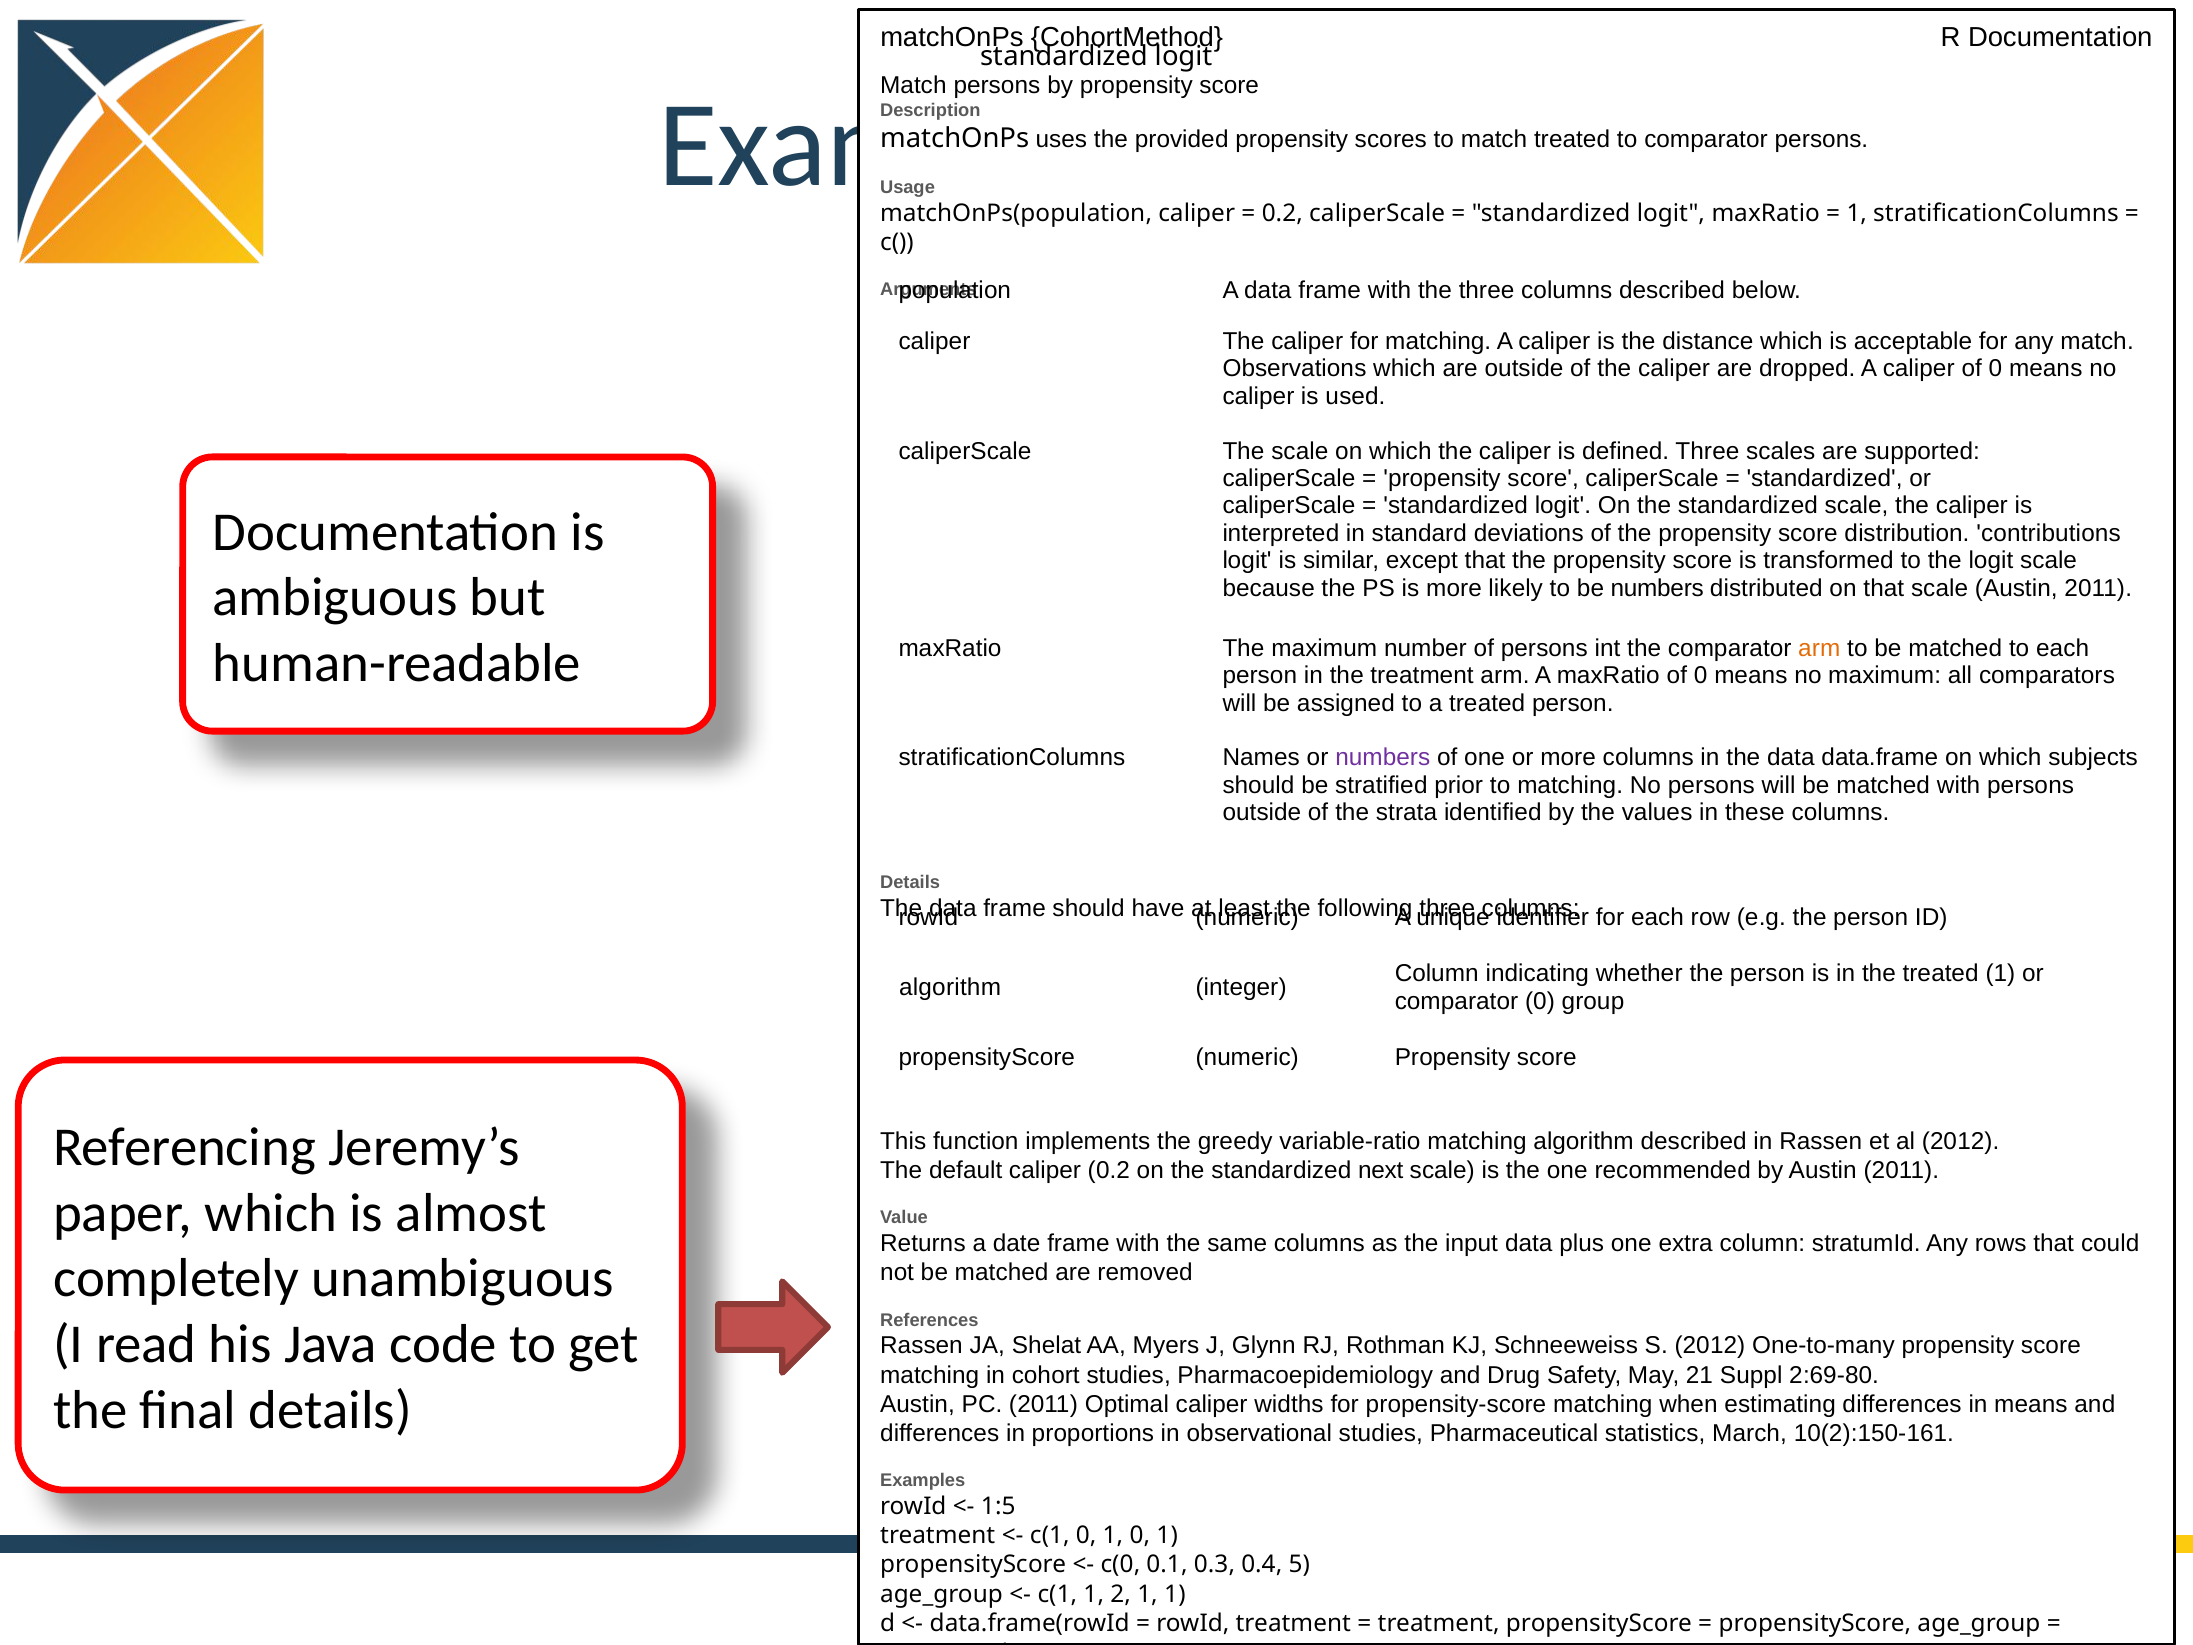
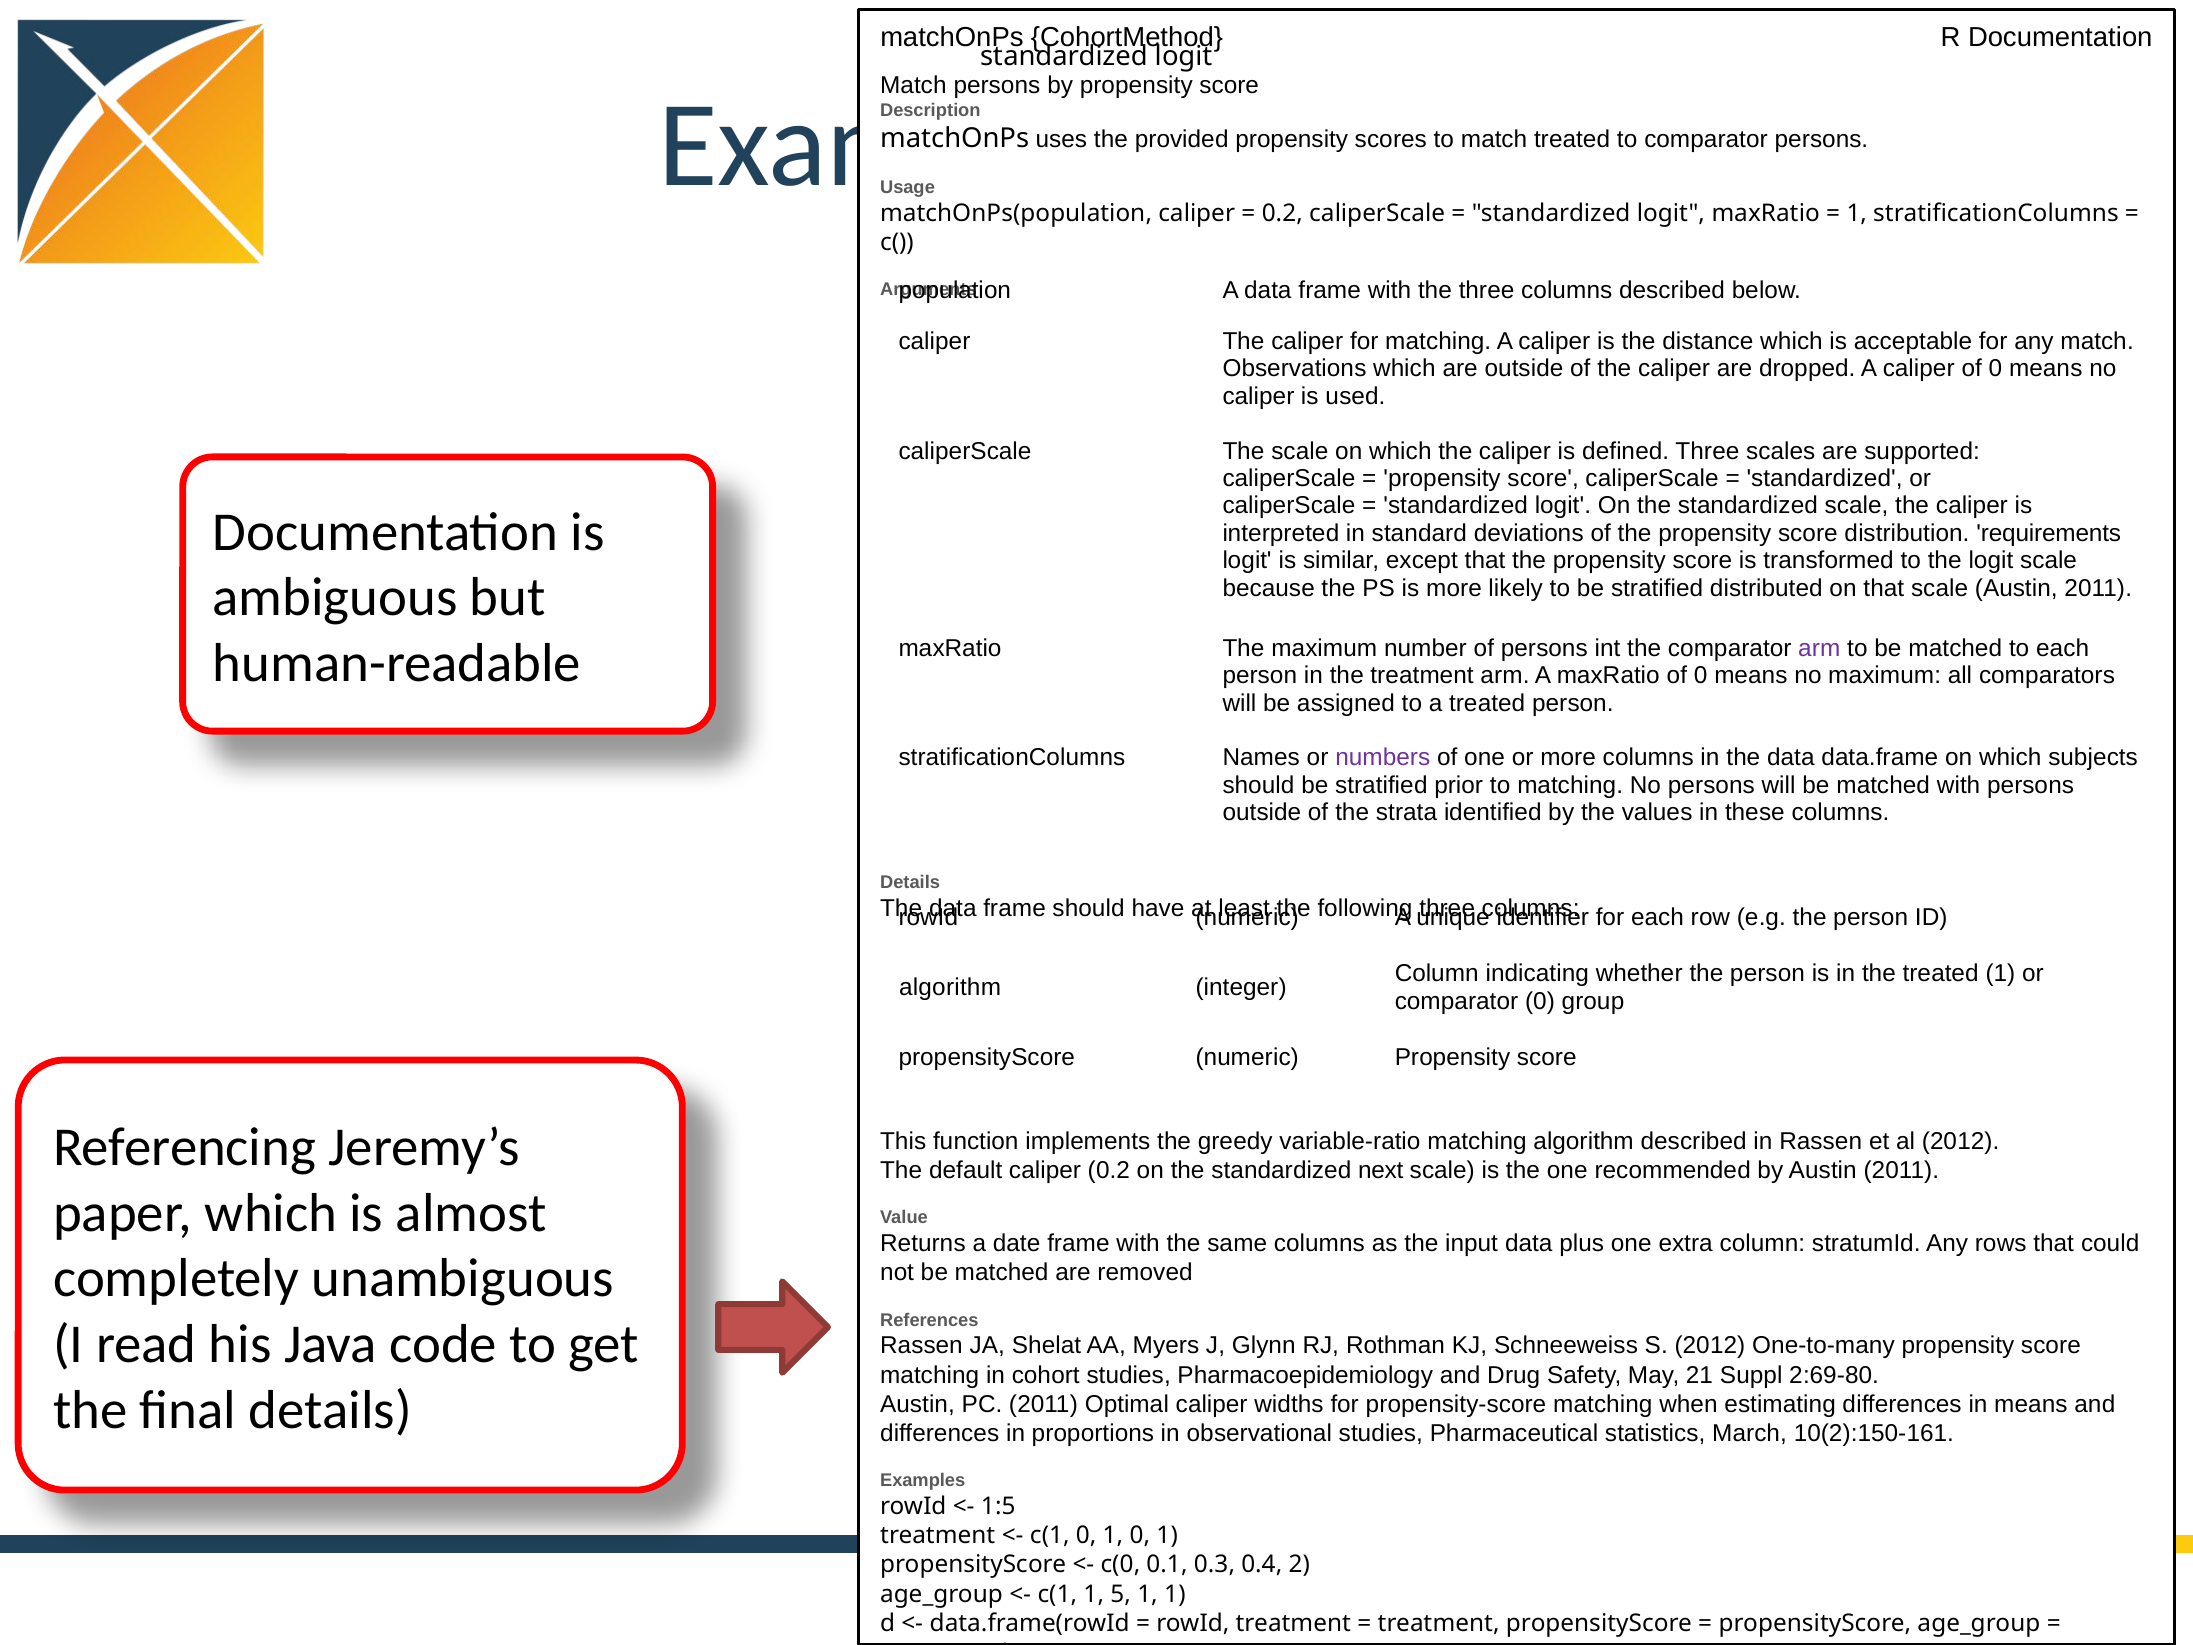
contributions: contributions -> requirements
to be numbers: numbers -> stratified
arm at (1819, 648) colour: orange -> purple
5: 5 -> 2
2: 2 -> 5
